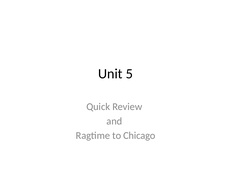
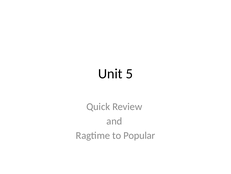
Chicago: Chicago -> Popular
